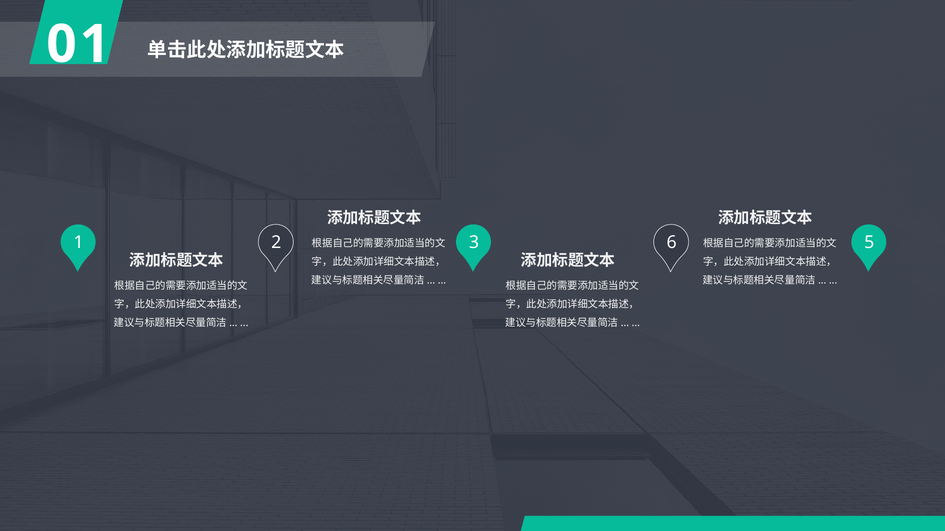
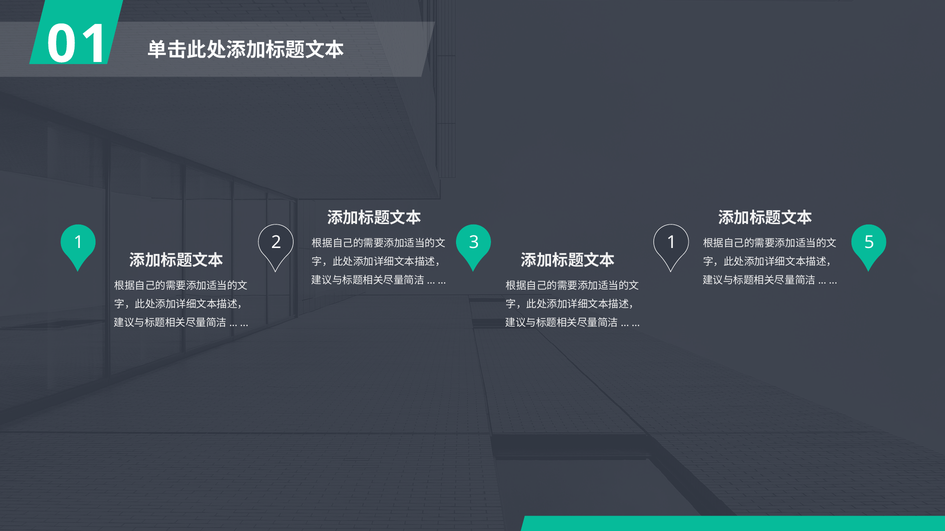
3 6: 6 -> 1
